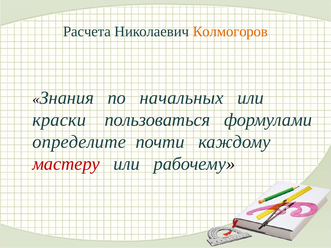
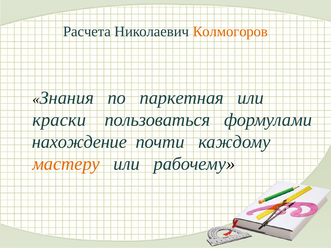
начальных: начальных -> паркетная
определите: определите -> нахождение
мастеру colour: red -> orange
